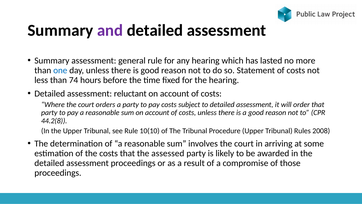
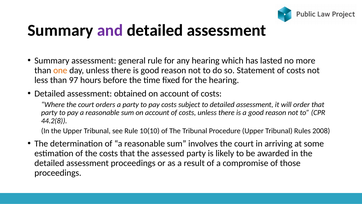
one colour: blue -> orange
74: 74 -> 97
reluctant: reluctant -> obtained
